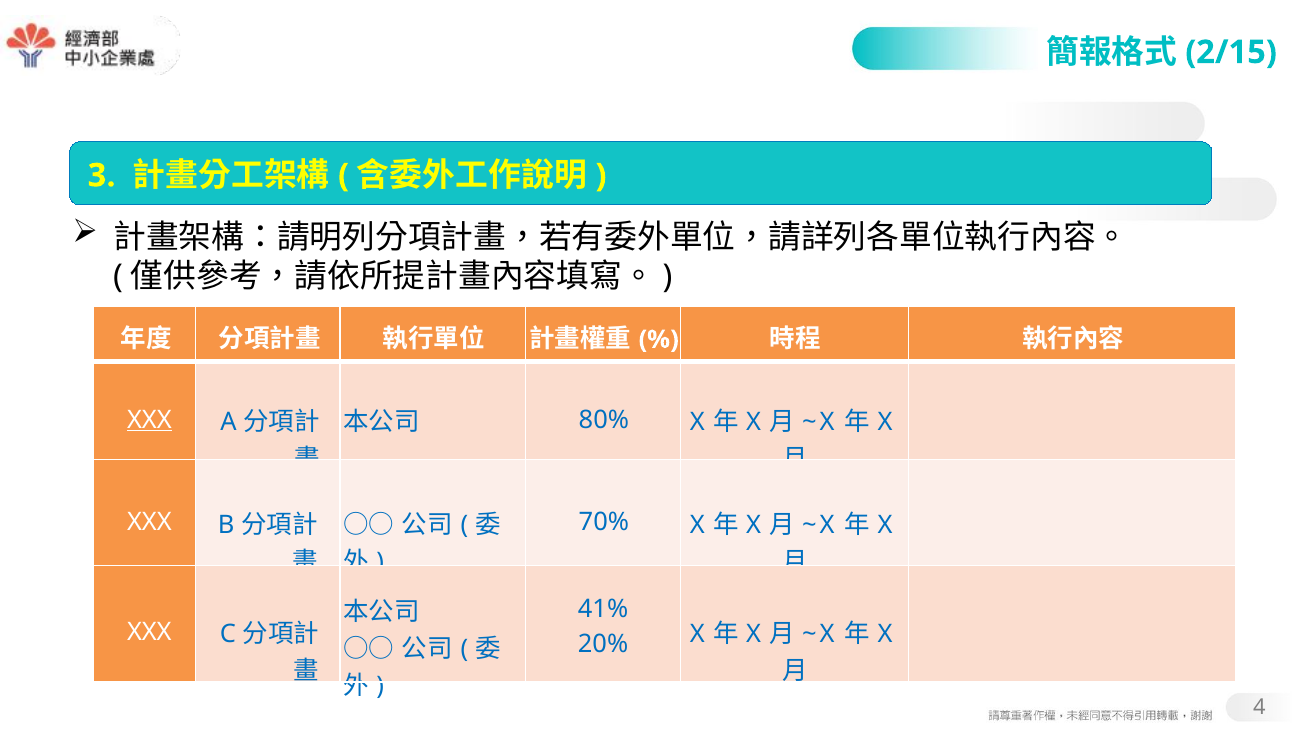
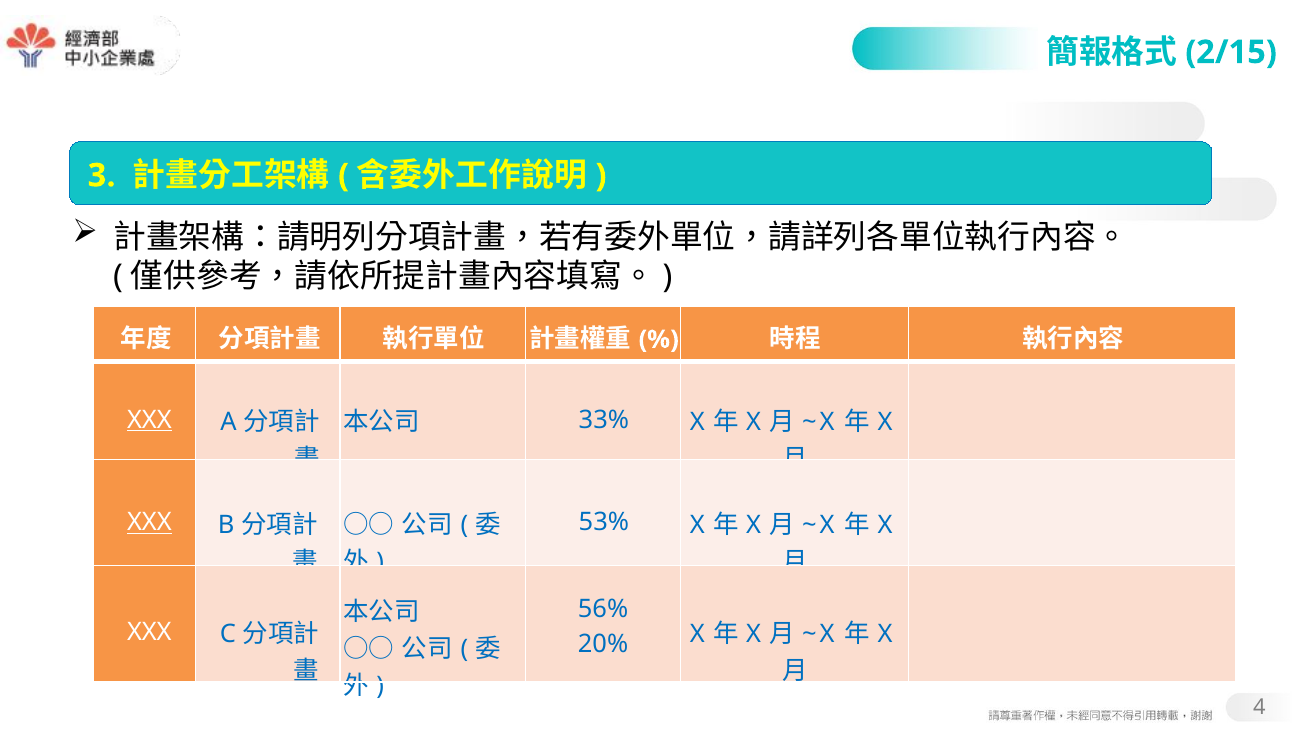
80%: 80% -> 33%
XXX at (149, 522) underline: none -> present
70%: 70% -> 53%
41%: 41% -> 56%
